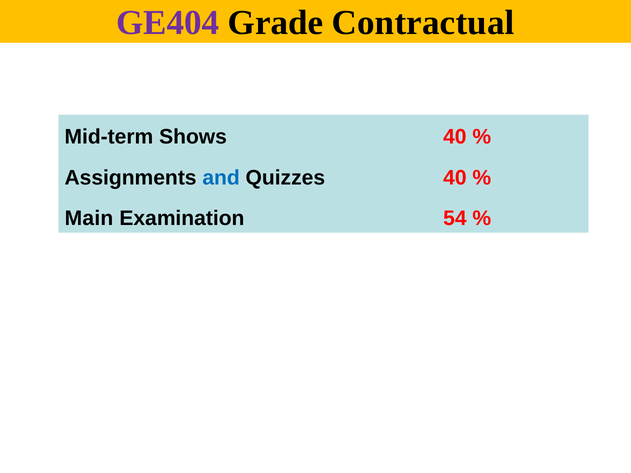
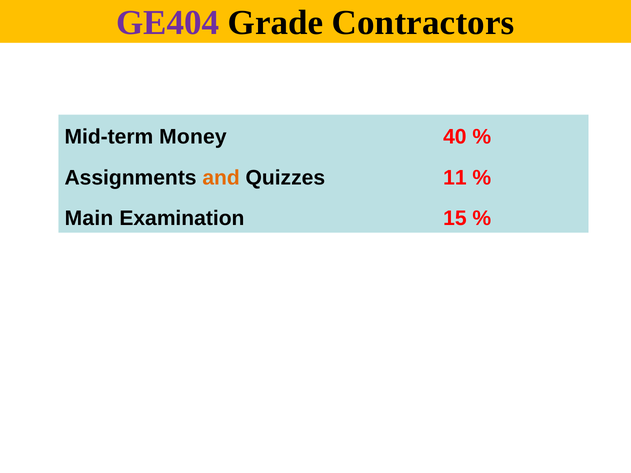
Contractual: Contractual -> Contractors
Shows: Shows -> Money
and colour: blue -> orange
Quizzes 40: 40 -> 11
54: 54 -> 15
